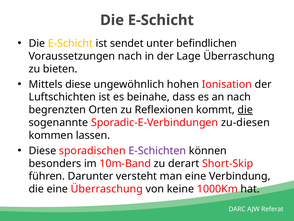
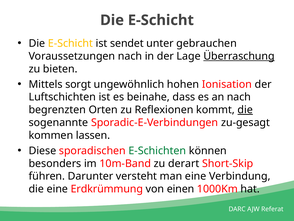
befindlichen: befindlichen -> gebrauchen
Überraschung at (239, 56) underline: none -> present
Mittels diese: diese -> sorgt
zu-diesen: zu-diesen -> zu-gesagt
E-Schichten colour: purple -> green
eine Überraschung: Überraschung -> Erdkrümmung
keine: keine -> einen
